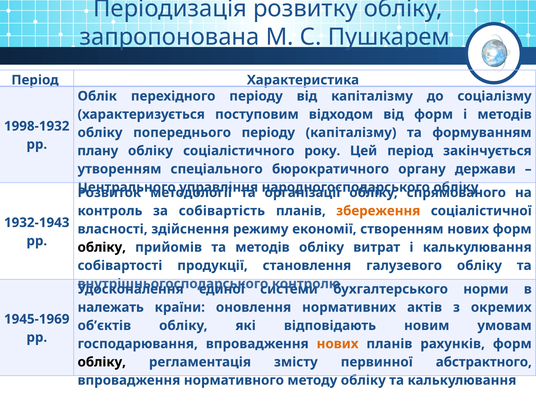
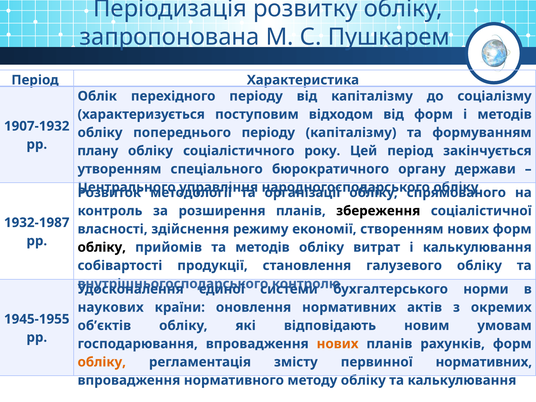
1998-1932: 1998-1932 -> 1907-1932
собівартість: собівартість -> розширення
збереження colour: orange -> black
1932-1943: 1932-1943 -> 1932-1987
належать: належать -> наукових
1945-1969: 1945-1969 -> 1945-1955
обліку at (102, 362) colour: black -> orange
первинної абстрактного: абстрактного -> нормативних
